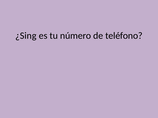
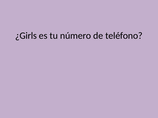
¿Sing: ¿Sing -> ¿Girls
